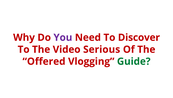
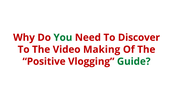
You colour: purple -> green
Serious: Serious -> Making
Offered: Offered -> Positive
